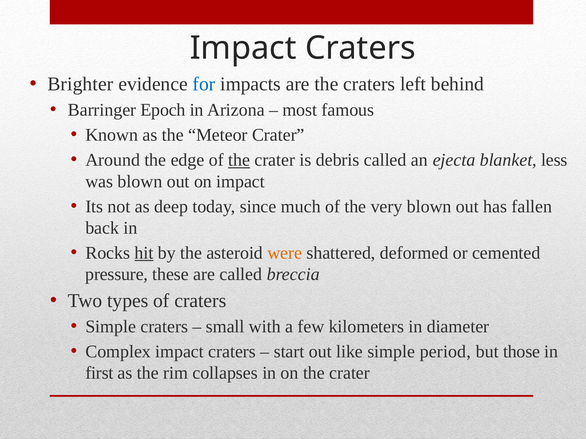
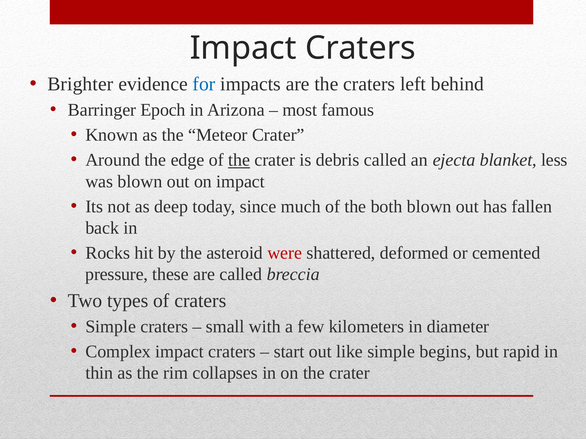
very: very -> both
hit underline: present -> none
were colour: orange -> red
period: period -> begins
those: those -> rapid
first: first -> thin
